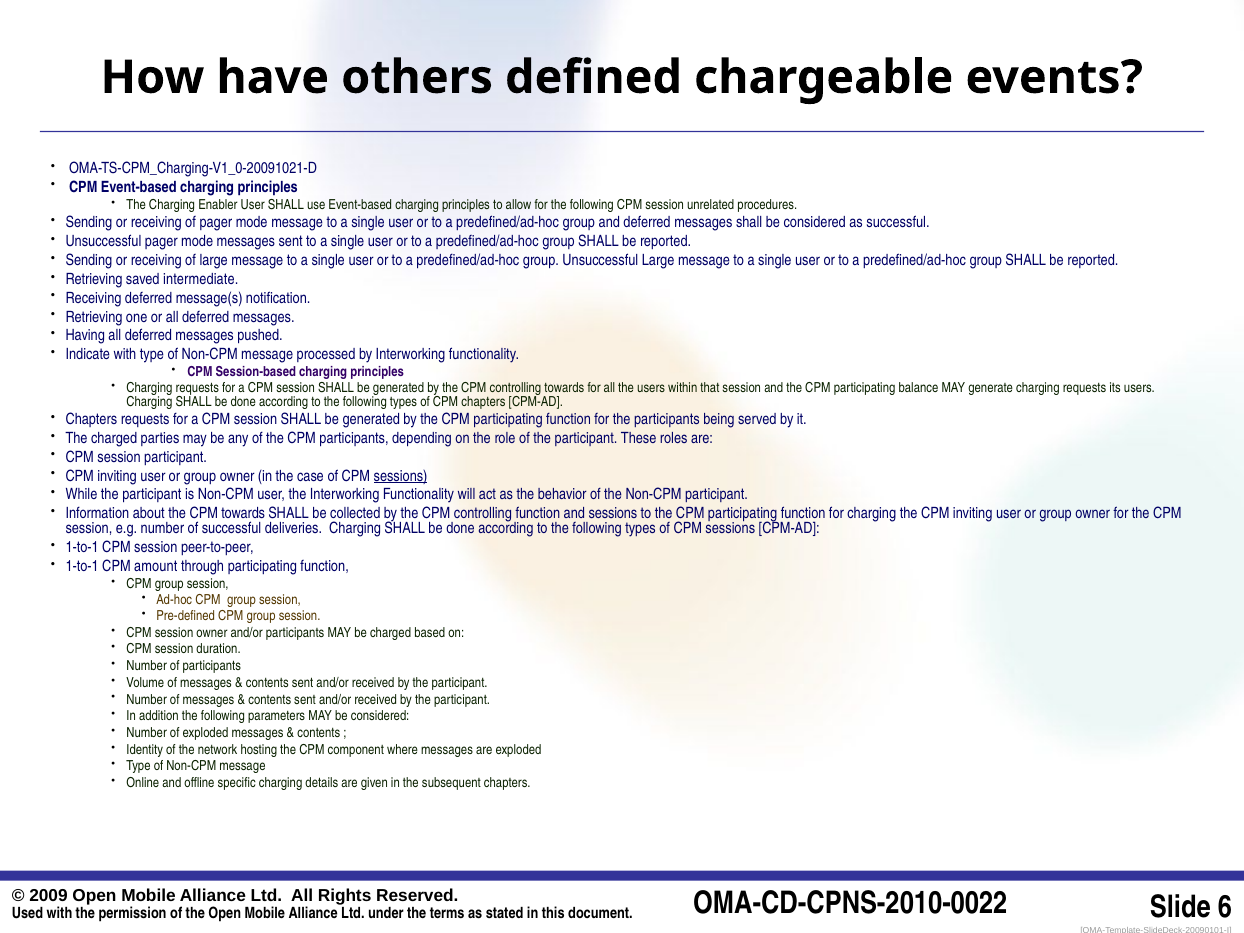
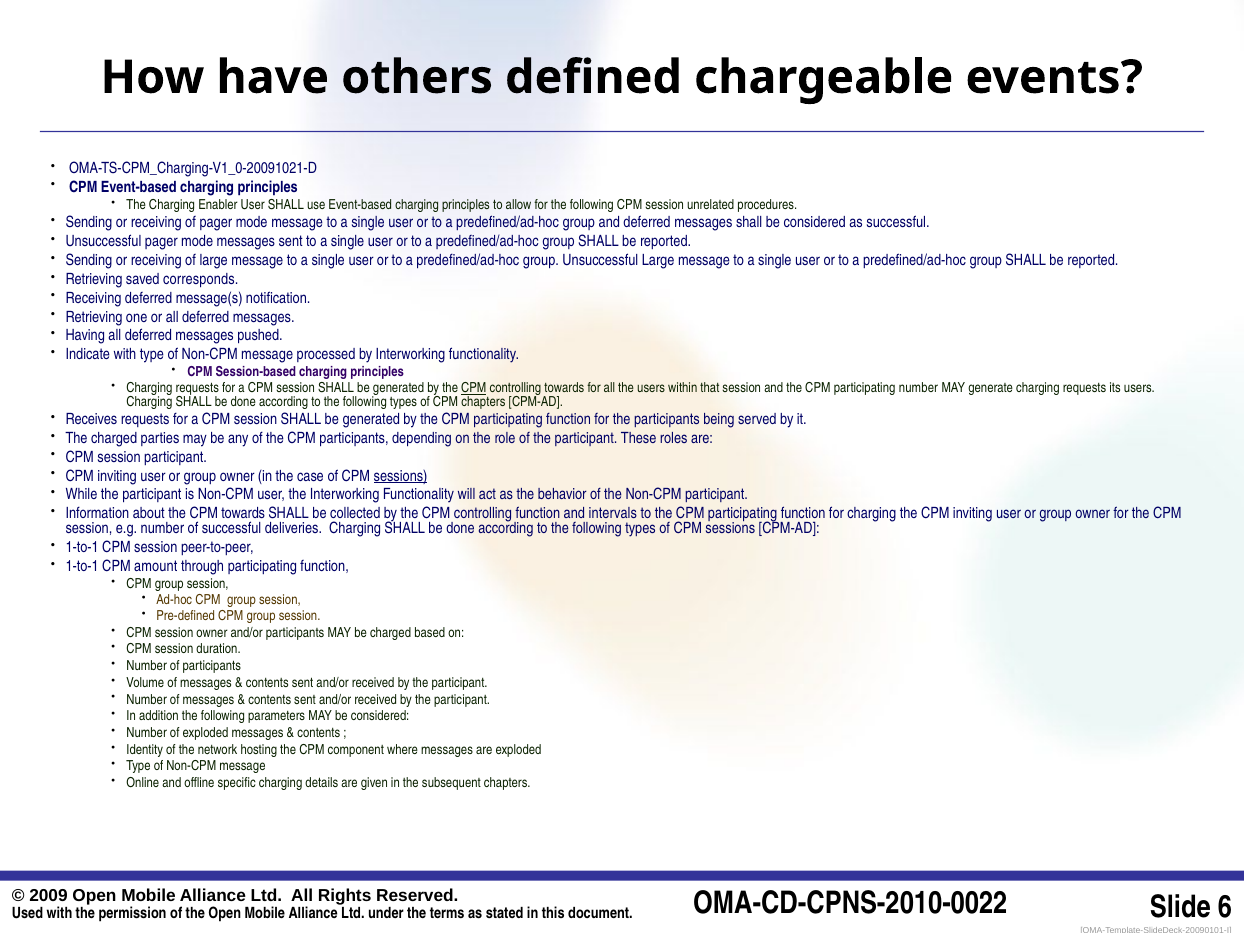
intermediate: intermediate -> corresponds
CPM at (474, 388) underline: none -> present
participating balance: balance -> number
Chapters at (91, 419): Chapters -> Receives
and sessions: sessions -> intervals
